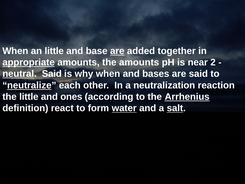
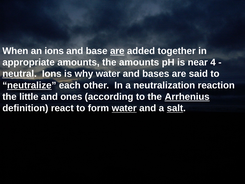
an little: little -> ions
appropriate underline: present -> none
2: 2 -> 4
neutral Said: Said -> Ions
why when: when -> water
